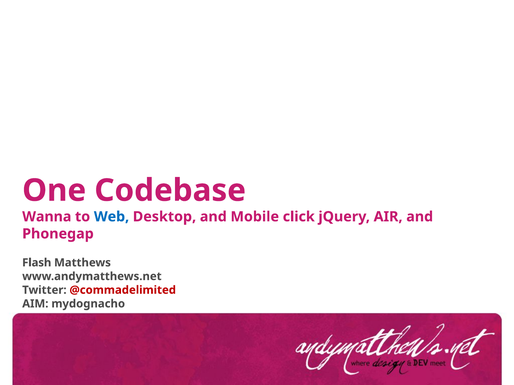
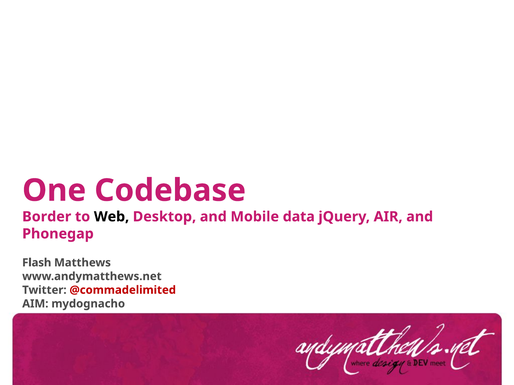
Wanna: Wanna -> Border
Web colour: blue -> black
click: click -> data
